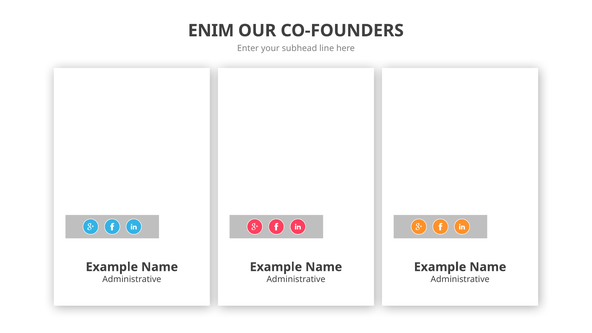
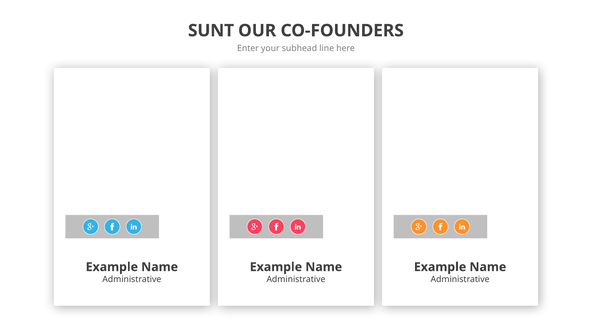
ENIM: ENIM -> SUNT
